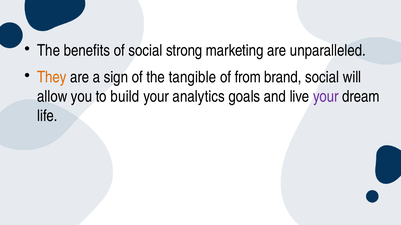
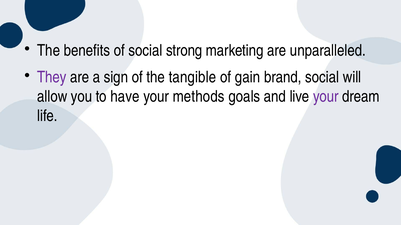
They colour: orange -> purple
from: from -> gain
build: build -> have
analytics: analytics -> methods
